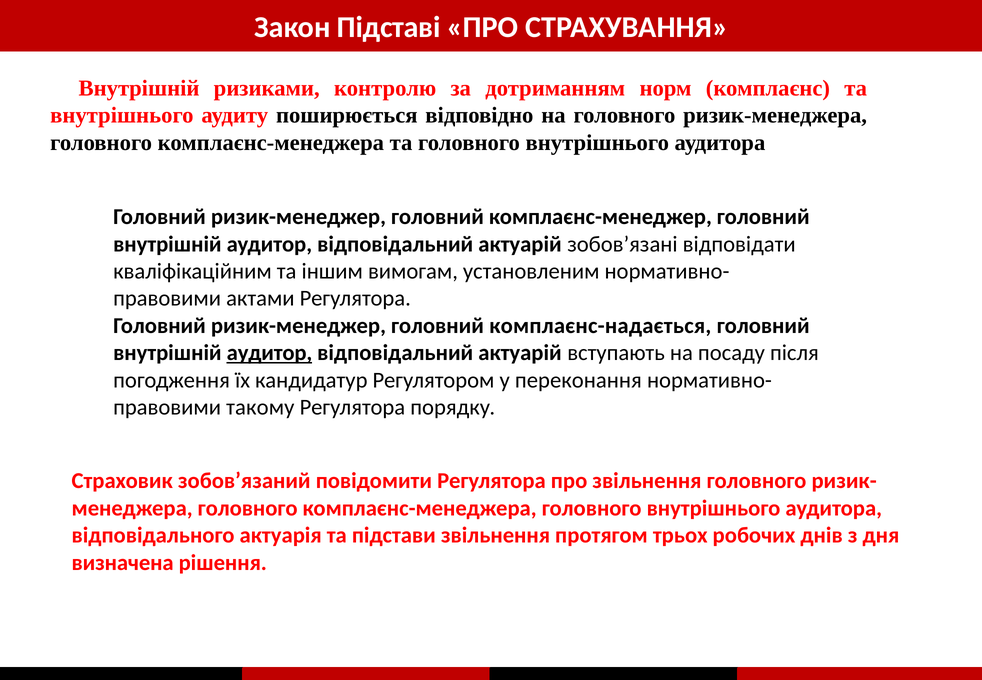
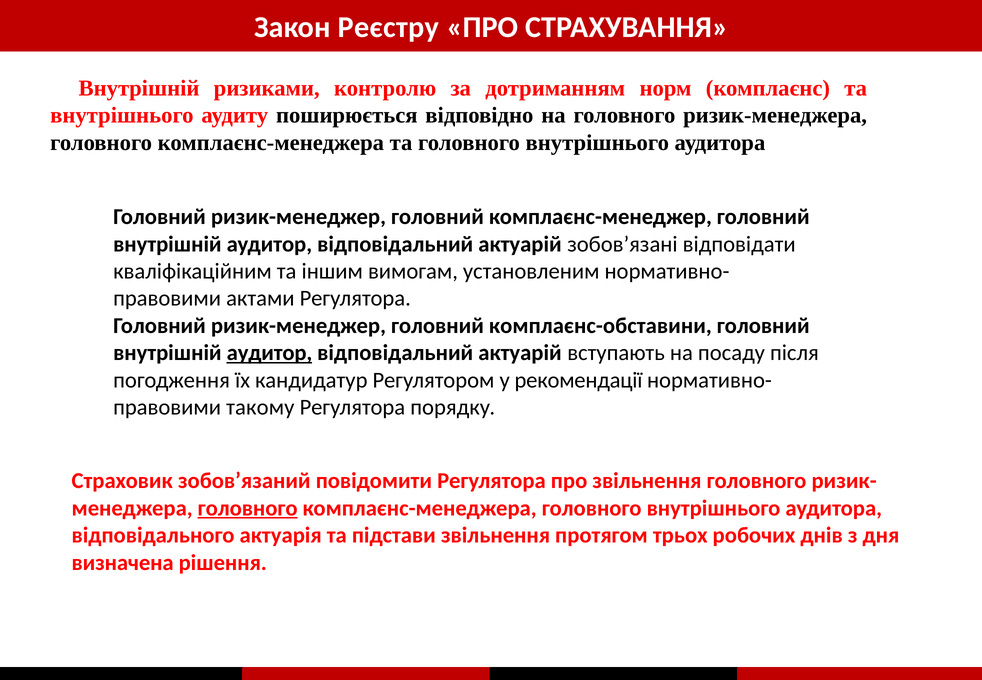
Підставі: Підставі -> Реєстру
комплаєнс-надається: комплаєнс-надається -> комплаєнс-обставини
переконання: переконання -> рекомендації
головного at (248, 508) underline: none -> present
